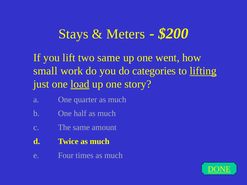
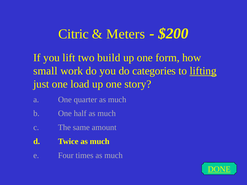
Stays: Stays -> Citric
two same: same -> build
went: went -> form
load underline: present -> none
